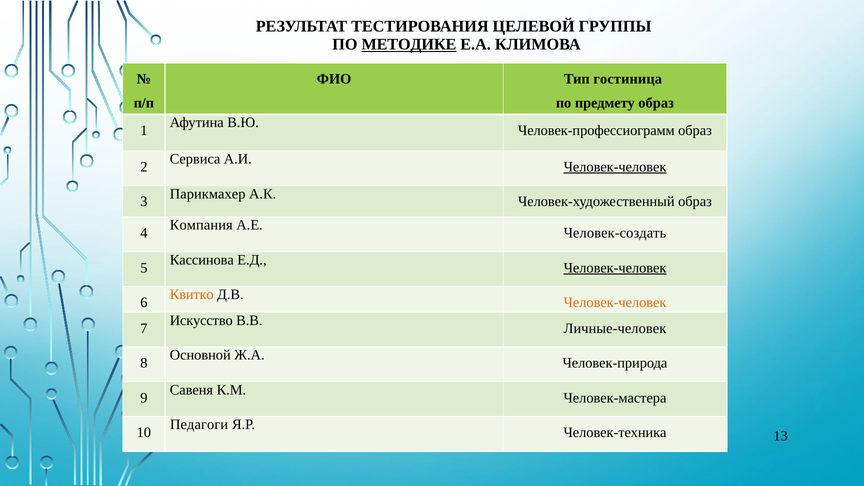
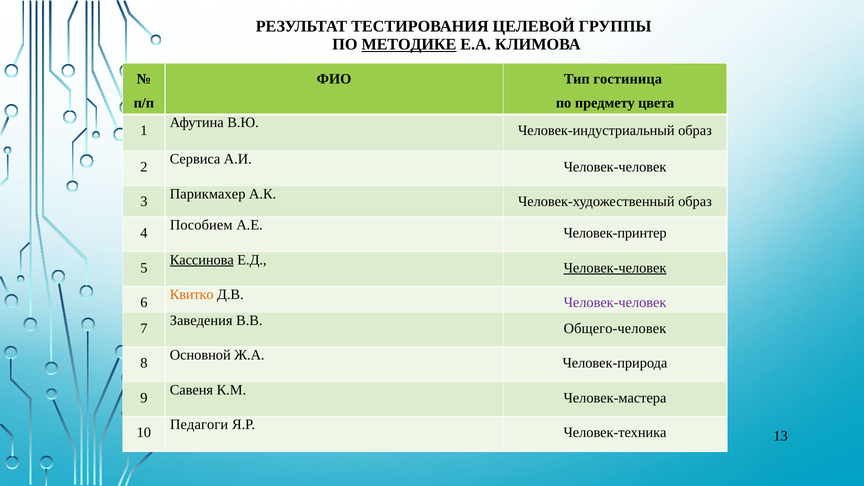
предмету образ: образ -> цвета
Человек-профессиограмм: Человек-профессиограмм -> Человек-индустриальный
Человек-человек at (615, 167) underline: present -> none
Компания: Компания -> Пособием
Человек-создать: Человек-создать -> Человек-принтер
Кассинова underline: none -> present
Человек-человек at (615, 303) colour: orange -> purple
Искусство: Искусство -> Заведения
Личные-человек: Личные-человек -> Общего-человек
